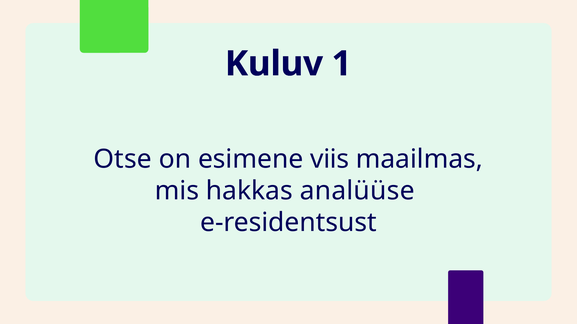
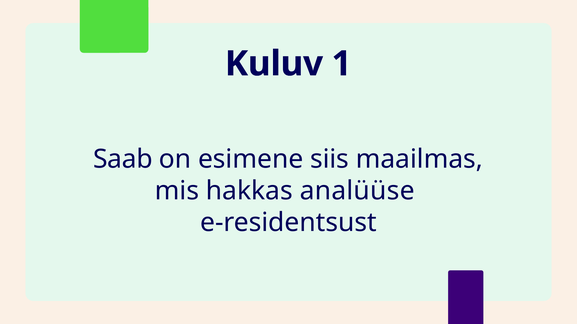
Otse: Otse -> Saab
viis: viis -> siis
